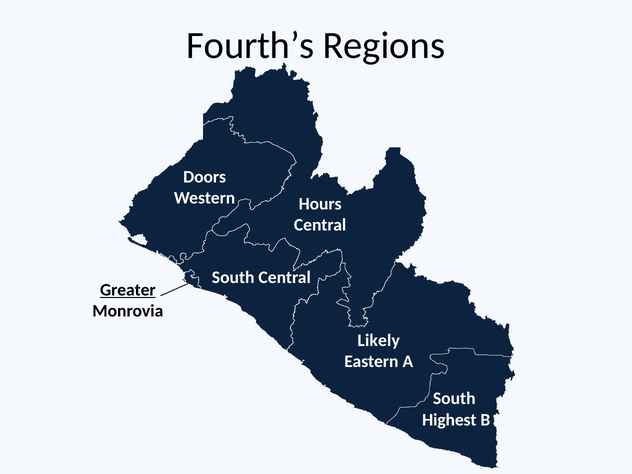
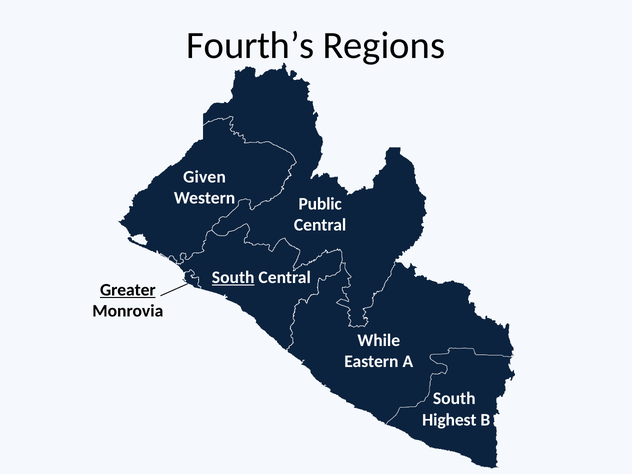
Doors: Doors -> Given
Hours: Hours -> Public
South at (233, 278) underline: none -> present
Likely: Likely -> While
